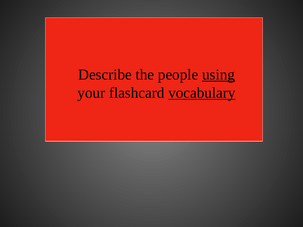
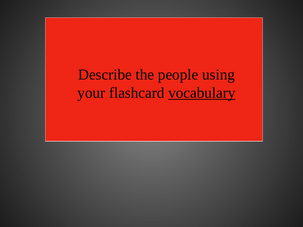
using underline: present -> none
